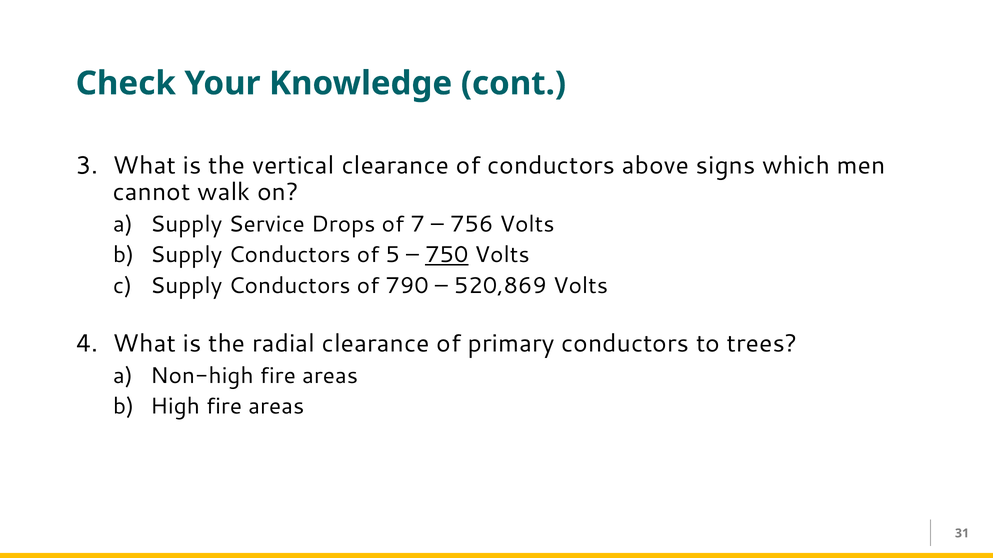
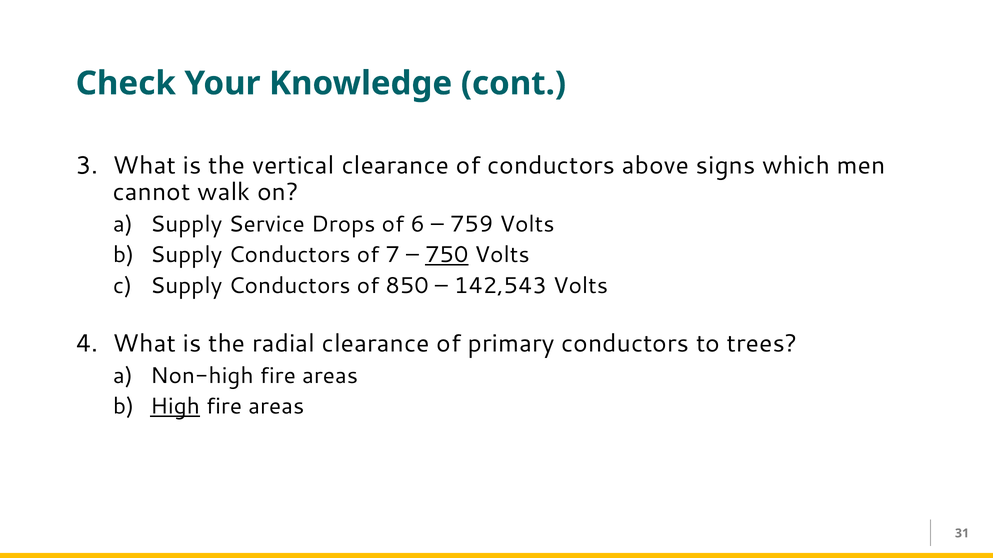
7: 7 -> 6
756: 756 -> 759
5: 5 -> 7
790: 790 -> 850
520,869: 520,869 -> 142,543
High underline: none -> present
